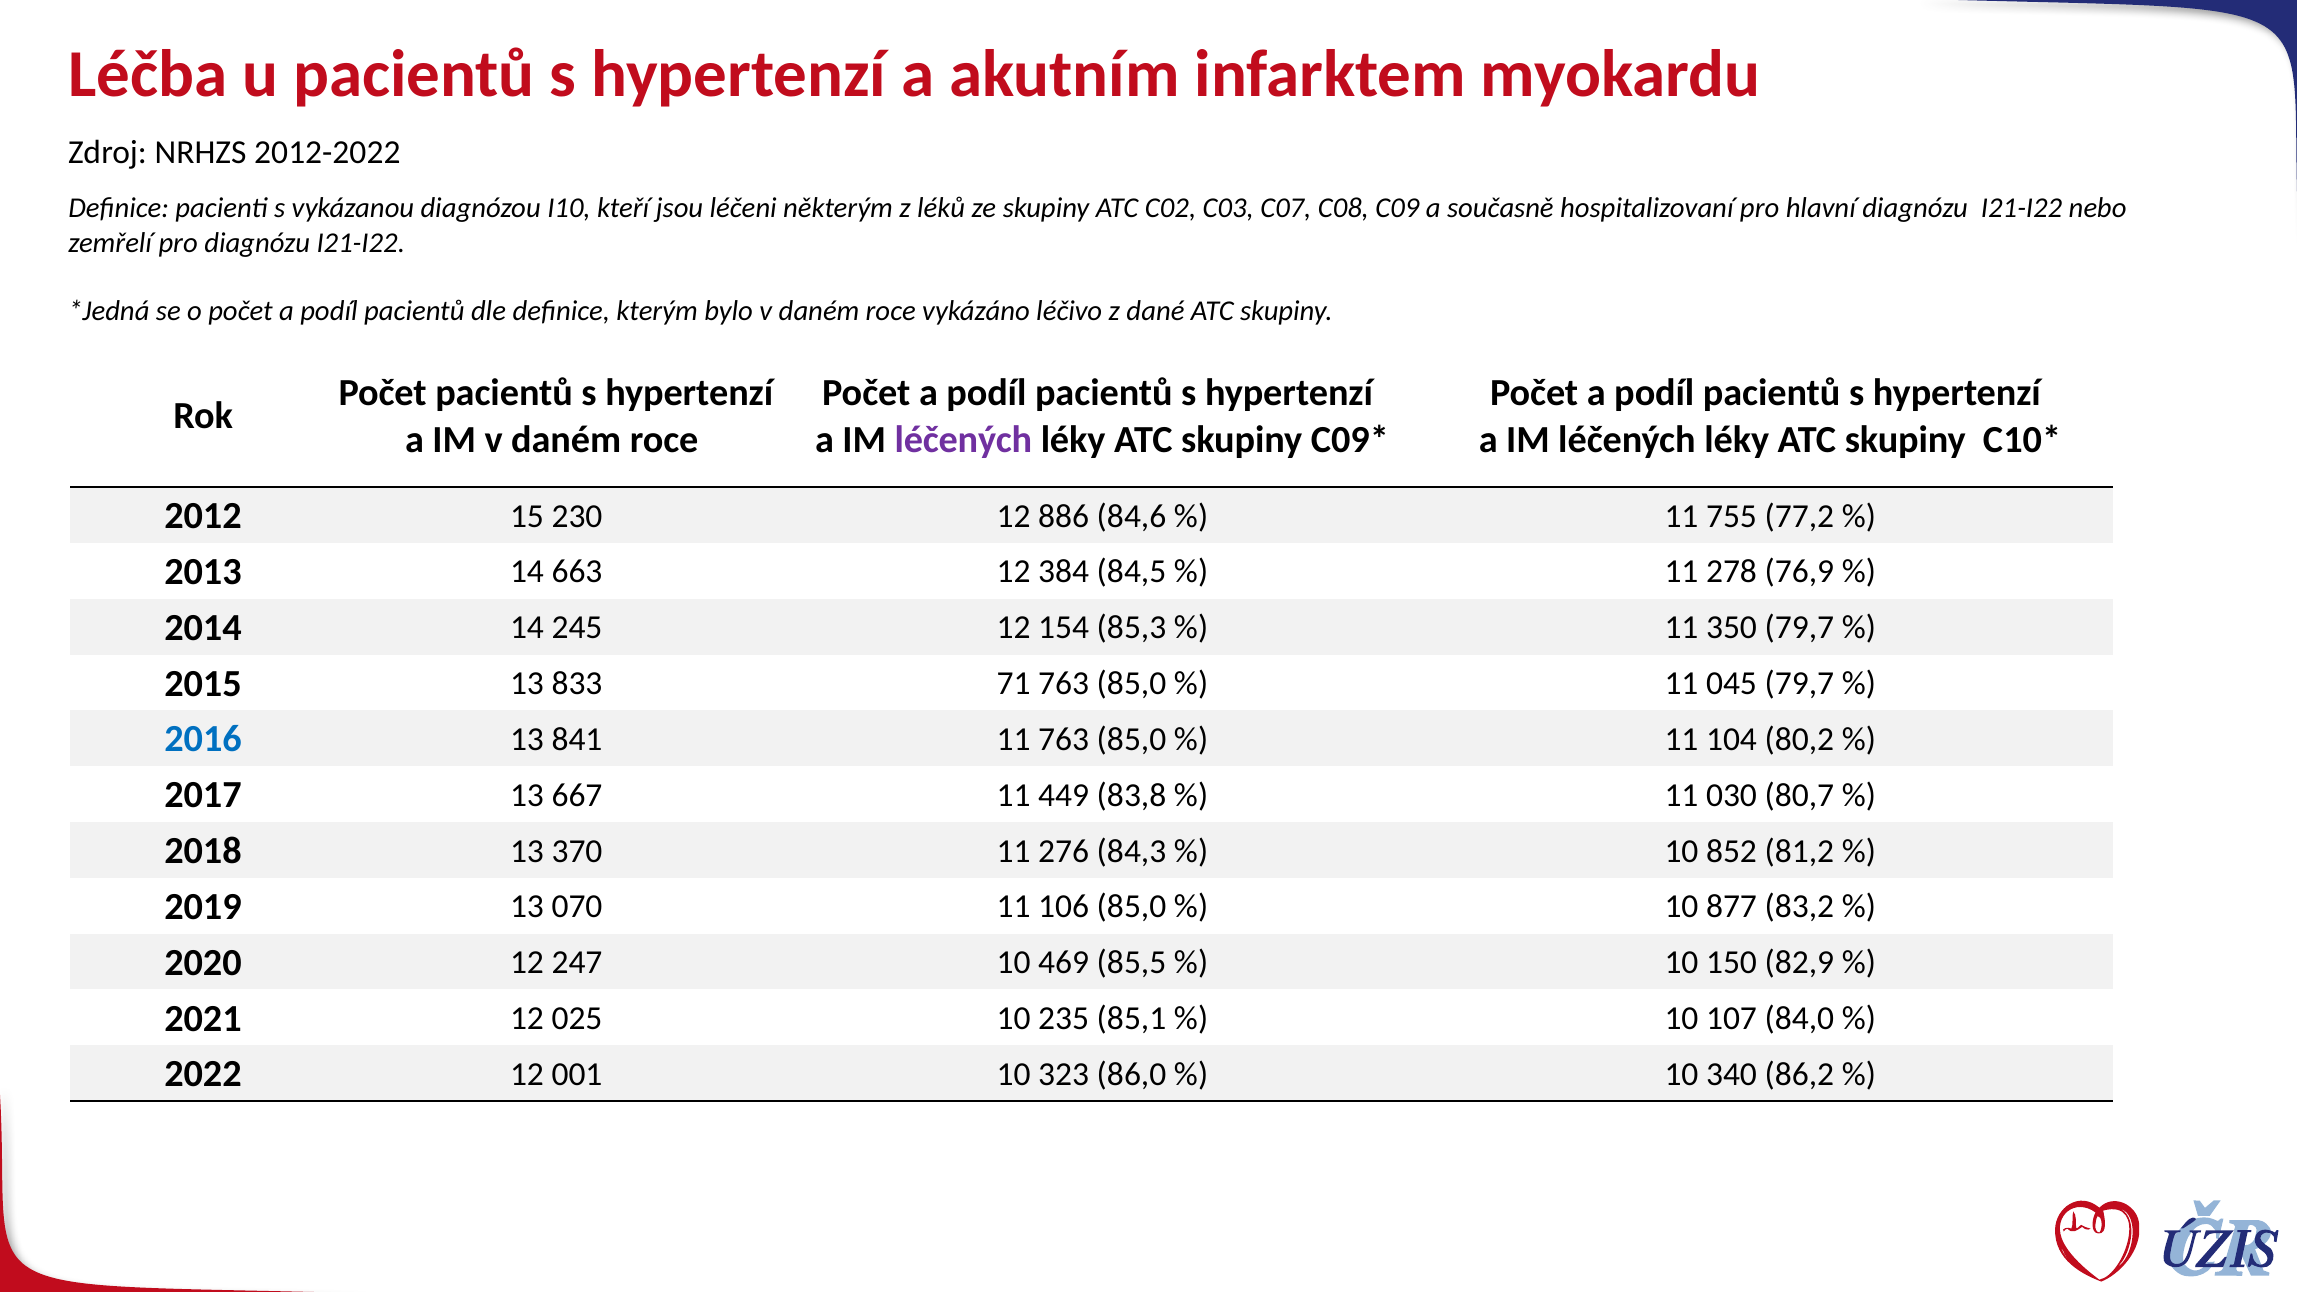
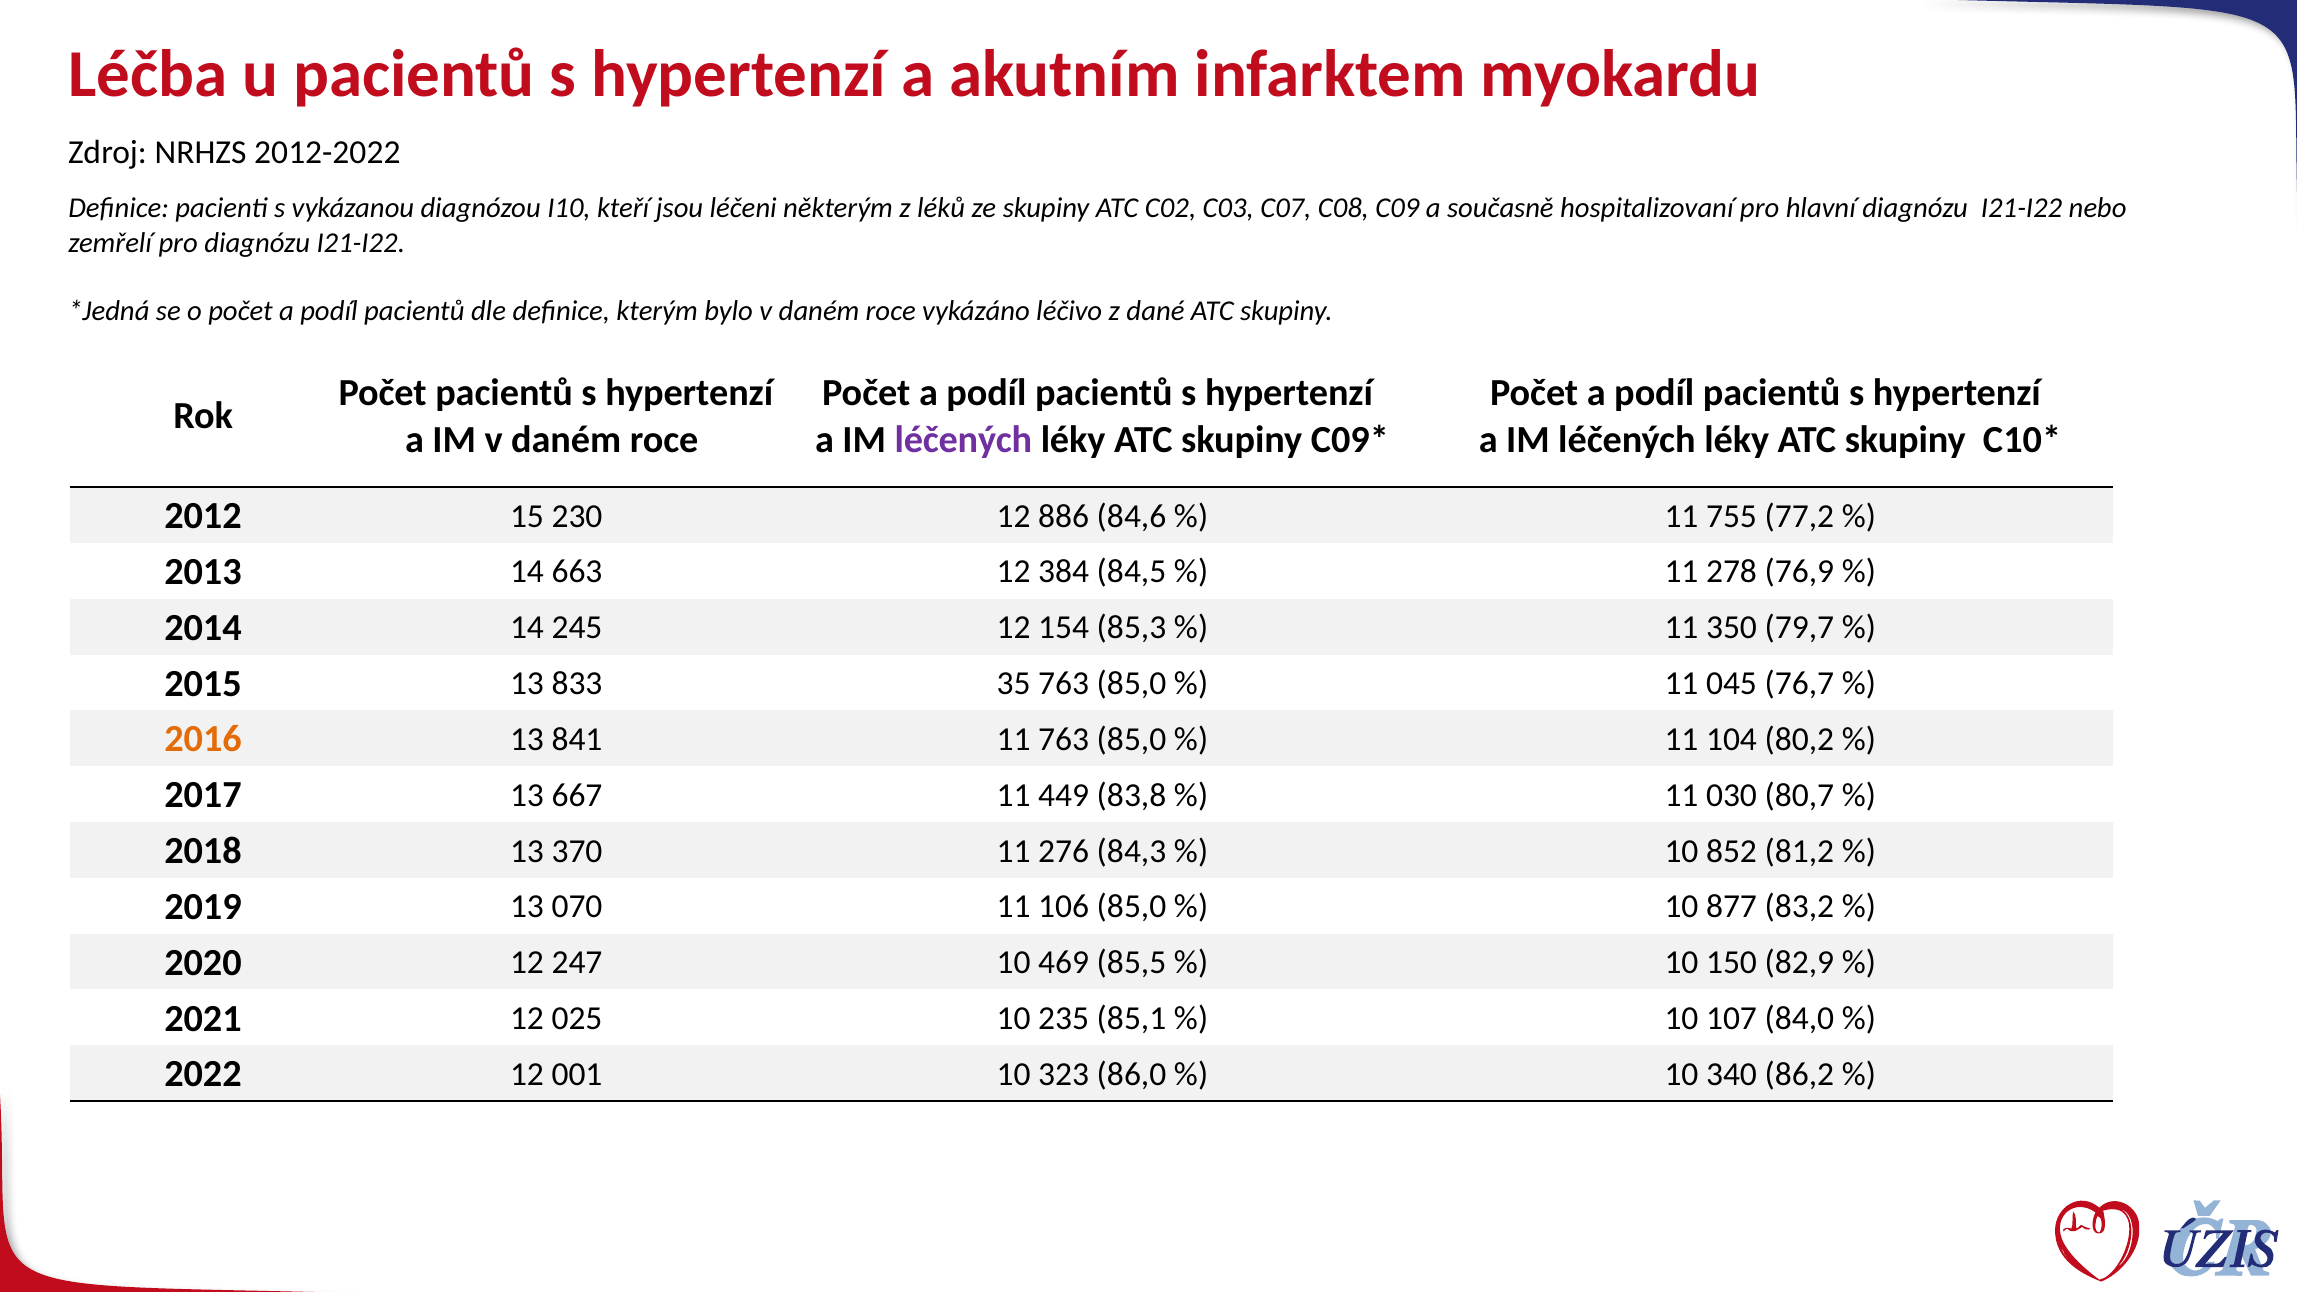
71: 71 -> 35
045 79,7: 79,7 -> 76,7
2016 colour: blue -> orange
